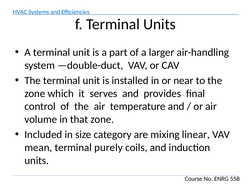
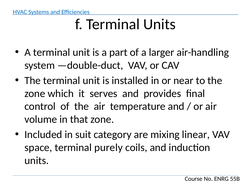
size: size -> suit
mean: mean -> space
